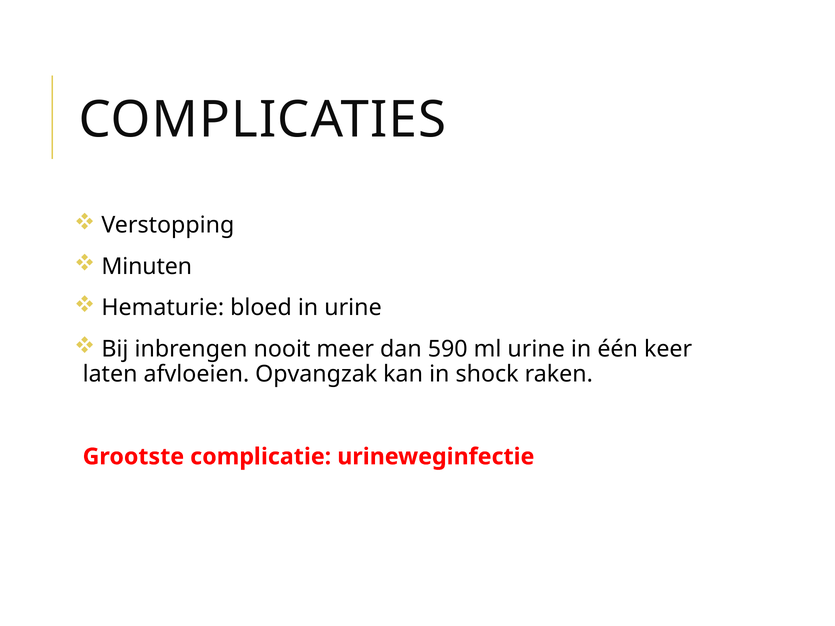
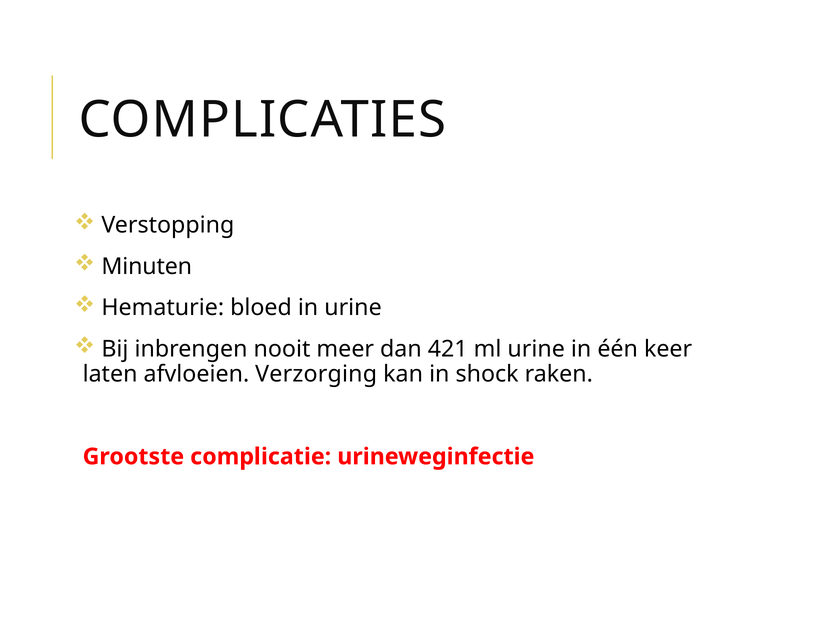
590: 590 -> 421
Opvangzak: Opvangzak -> Verzorging
